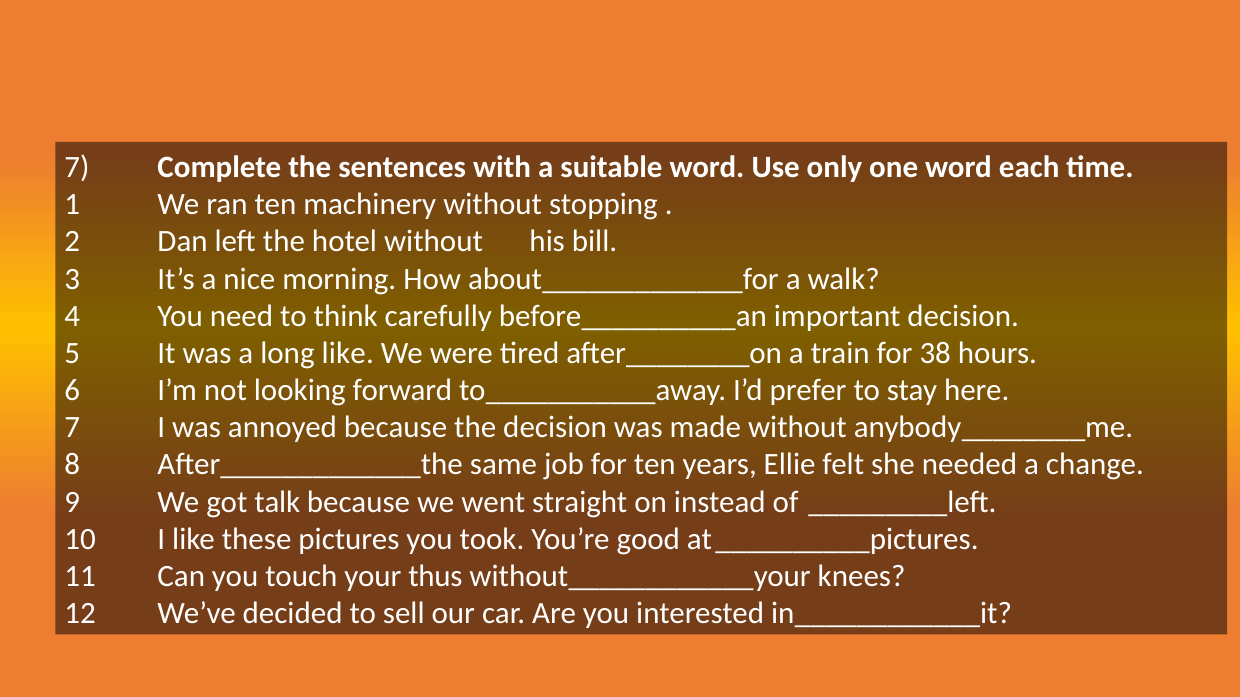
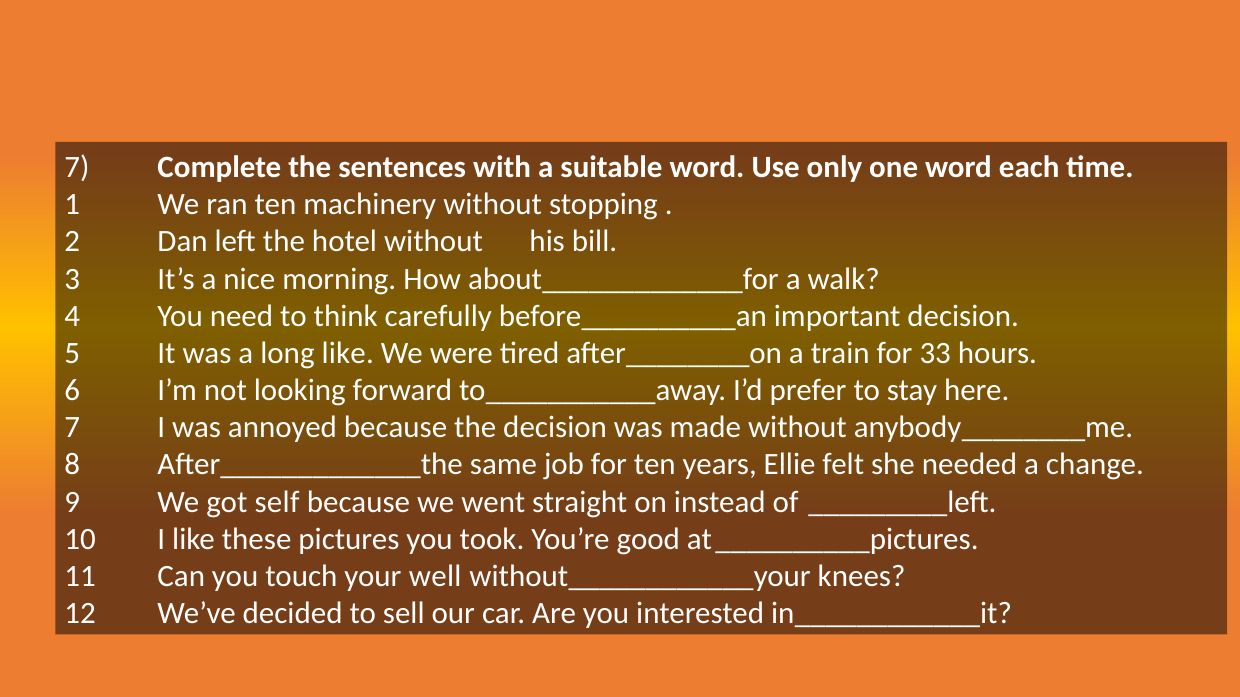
38: 38 -> 33
talk: talk -> self
thus: thus -> well
